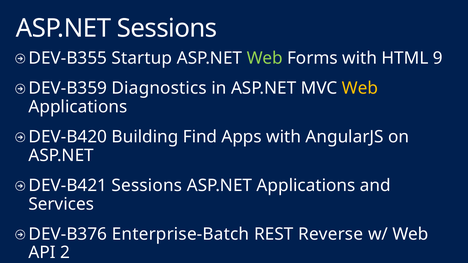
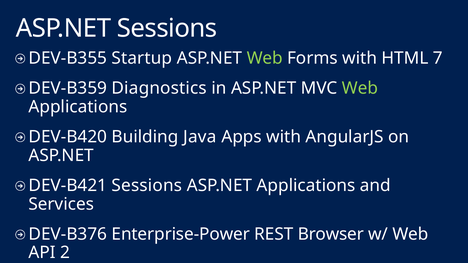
9: 9 -> 7
Web at (360, 88) colour: yellow -> light green
Find: Find -> Java
Enterprise-Batch: Enterprise-Batch -> Enterprise-Power
Reverse: Reverse -> Browser
